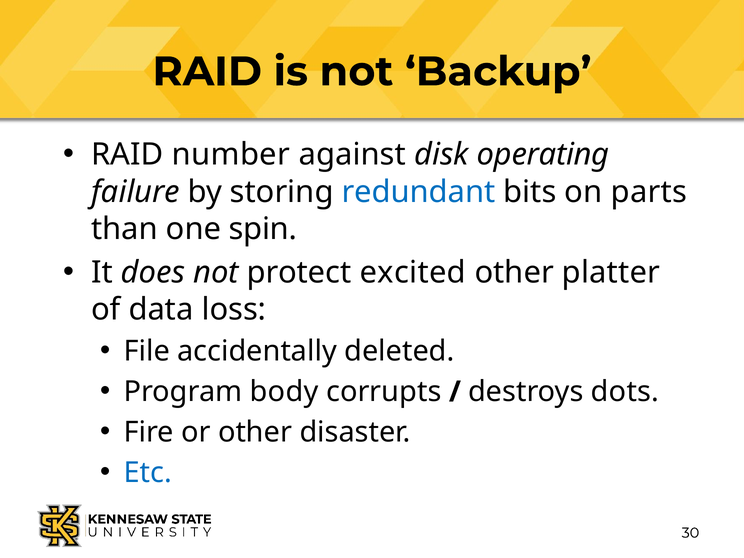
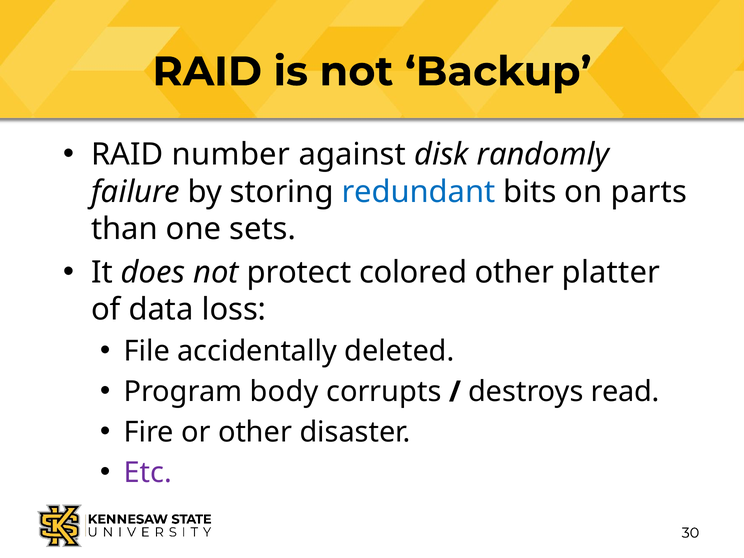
operating: operating -> randomly
spin: spin -> sets
excited: excited -> colored
dots: dots -> read
Etc colour: blue -> purple
